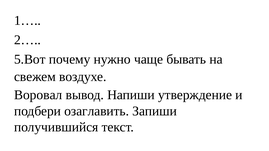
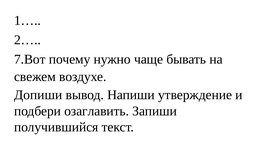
5.Вот: 5.Вот -> 7.Вот
Воровал: Воровал -> Допиши
